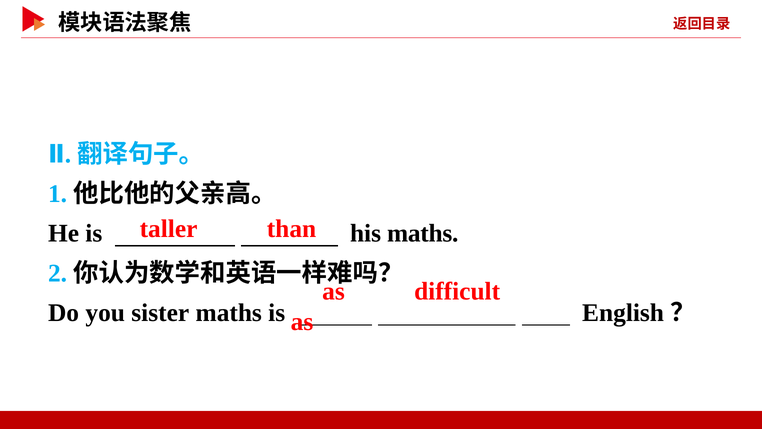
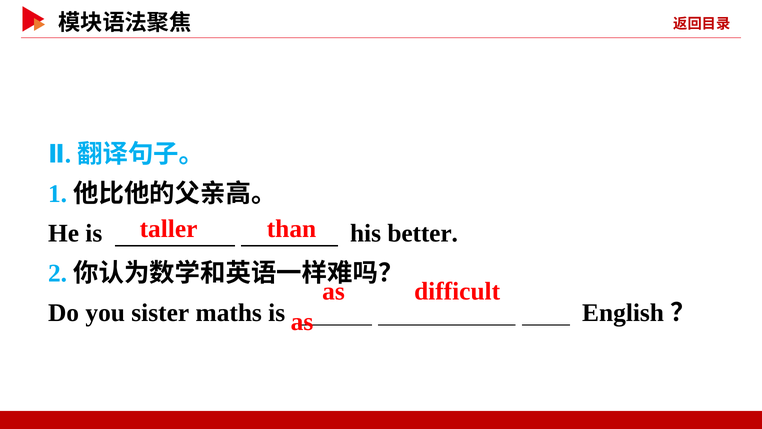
his maths: maths -> better
